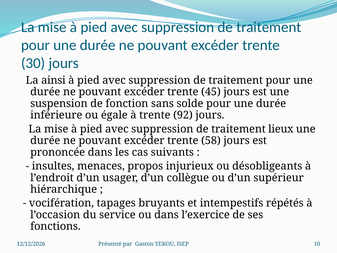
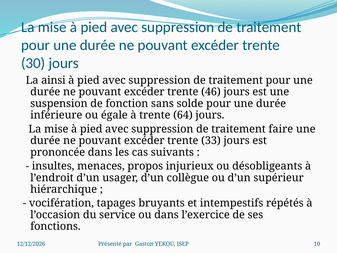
45: 45 -> 46
92: 92 -> 64
lieux: lieux -> faire
58: 58 -> 33
